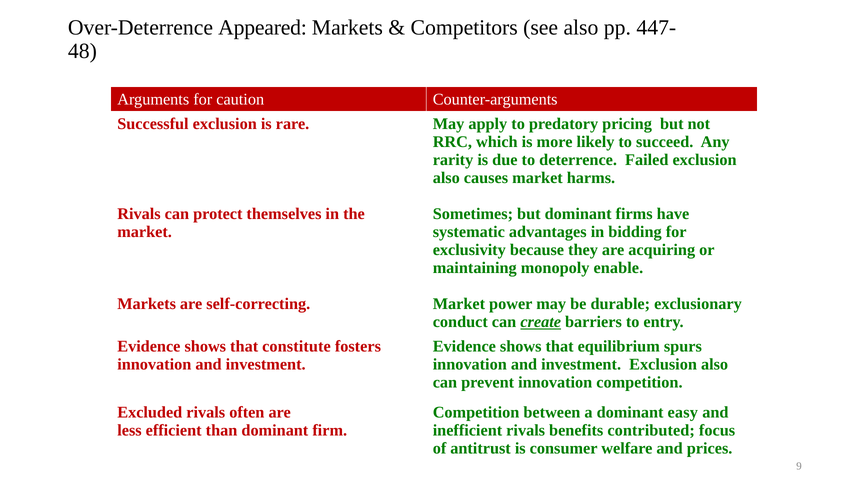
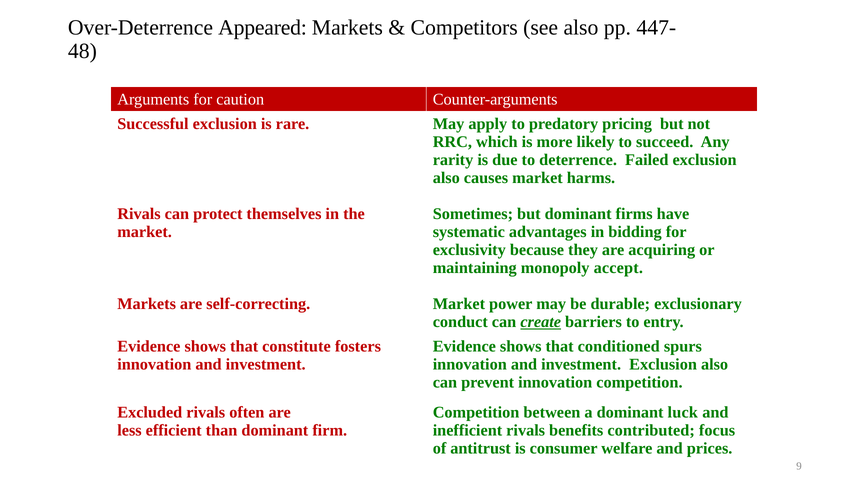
enable: enable -> accept
equilibrium: equilibrium -> conditioned
easy: easy -> luck
